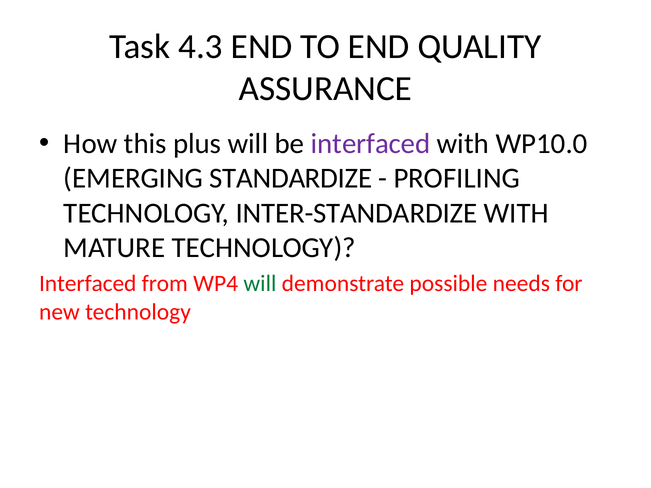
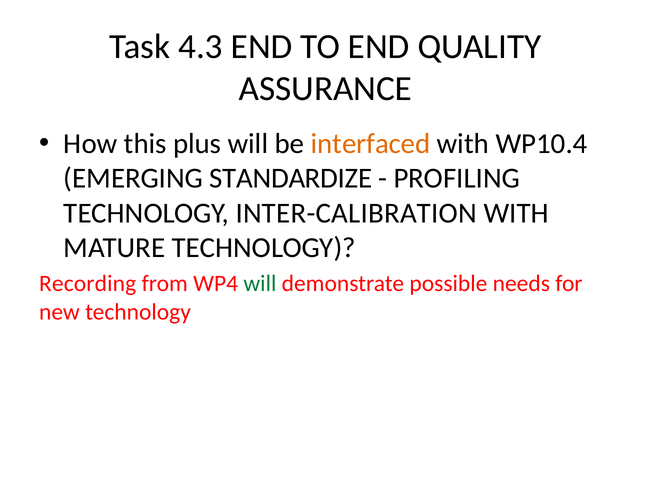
interfaced at (371, 144) colour: purple -> orange
WP10.0: WP10.0 -> WP10.4
INTER-STANDARDIZE: INTER-STANDARDIZE -> INTER-CALIBRATION
Interfaced at (88, 284): Interfaced -> Recording
